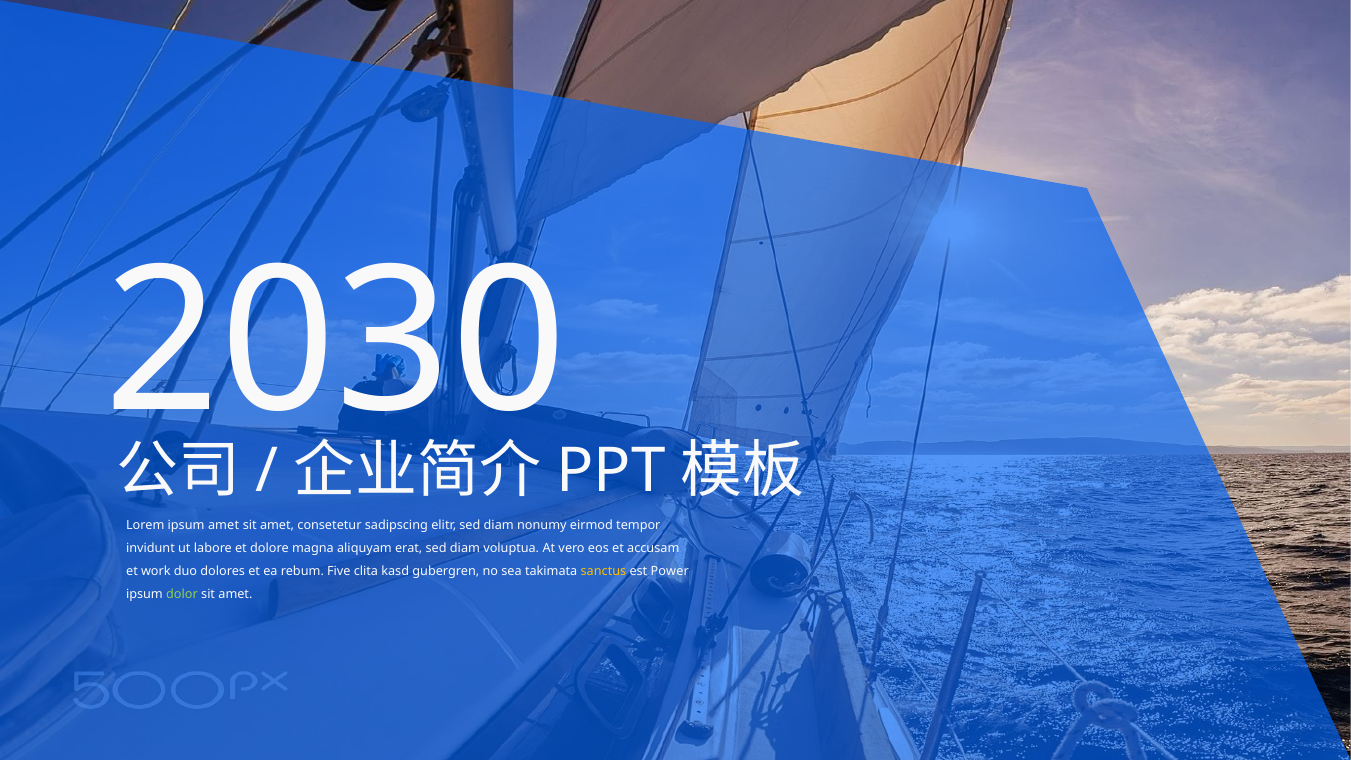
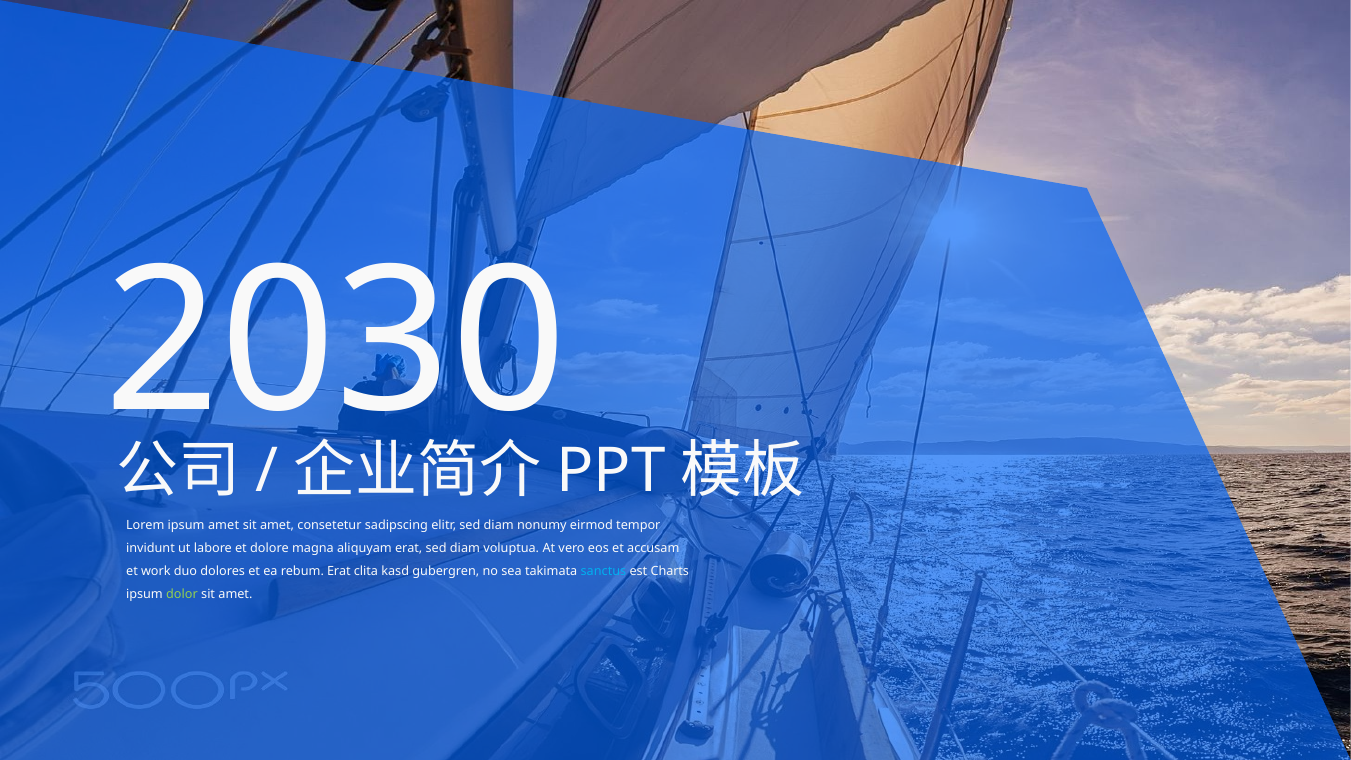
rebum Five: Five -> Erat
sanctus colour: yellow -> light blue
Power: Power -> Charts
